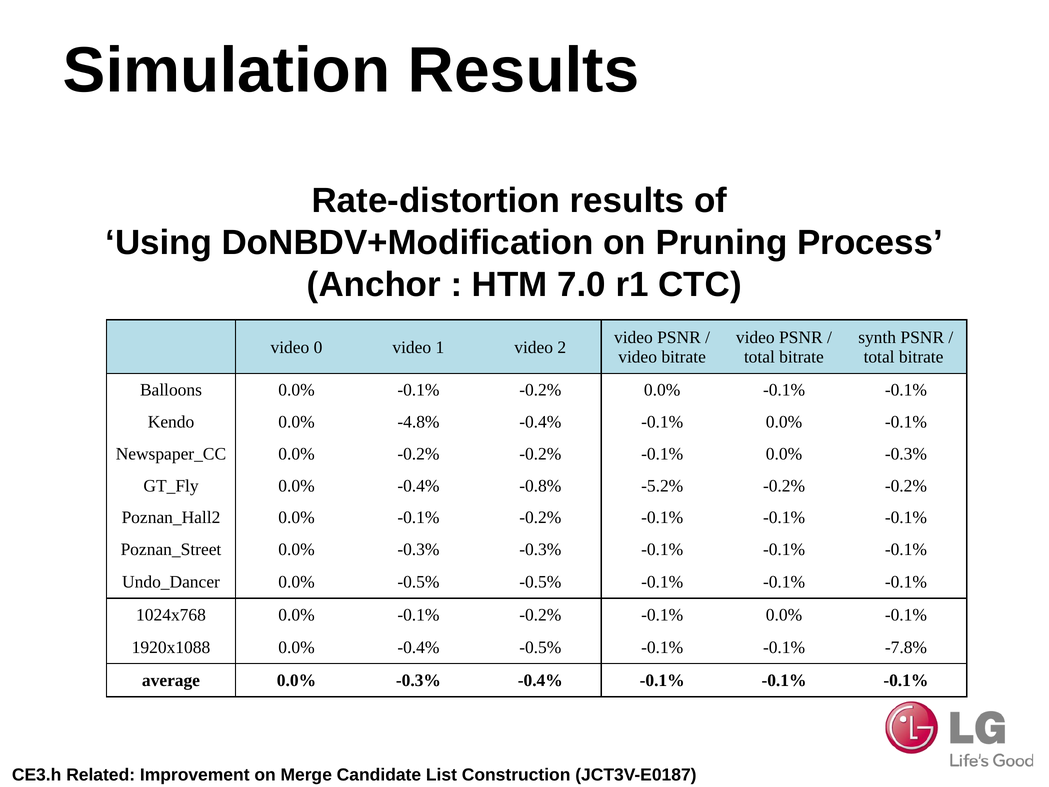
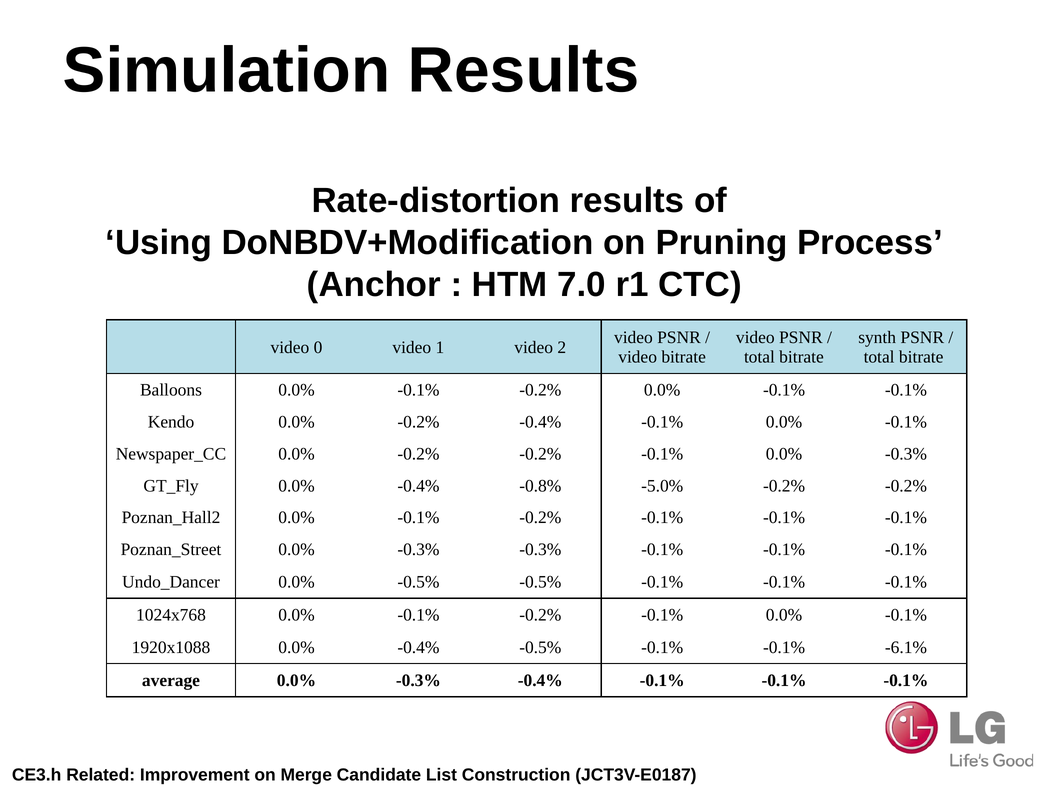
Kendo 0.0% -4.8%: -4.8% -> -0.2%
-5.2%: -5.2% -> -5.0%
-7.8%: -7.8% -> -6.1%
